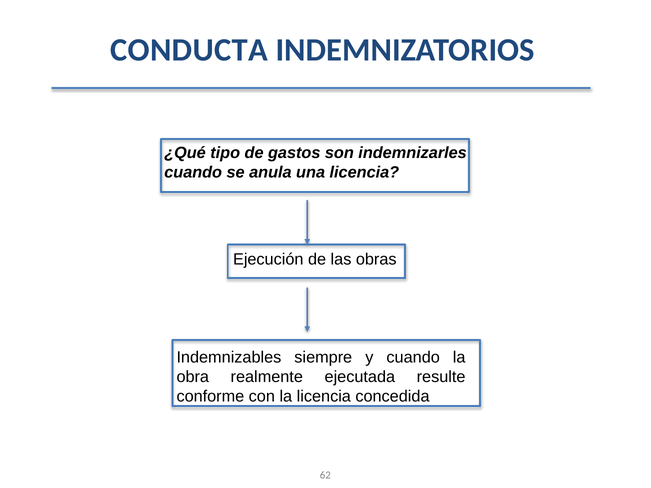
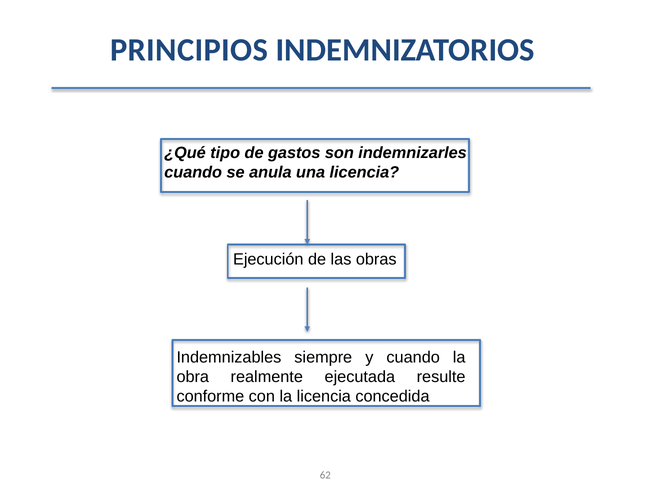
CONDUCTA: CONDUCTA -> PRINCIPIOS
